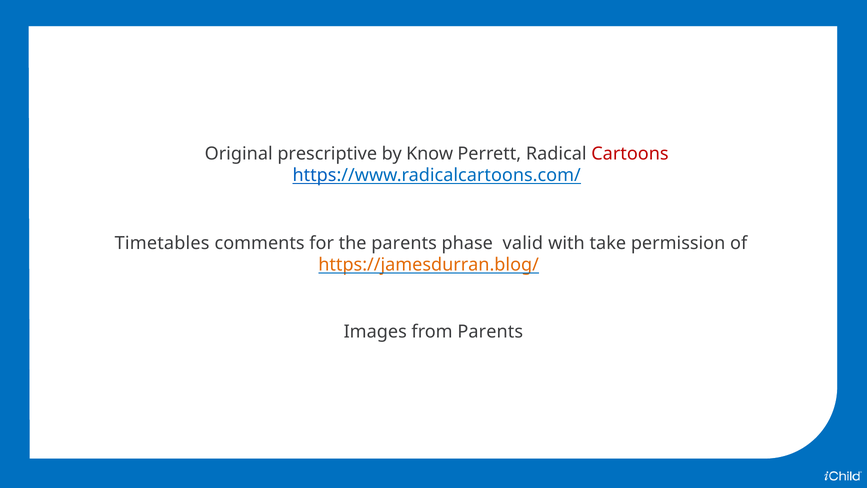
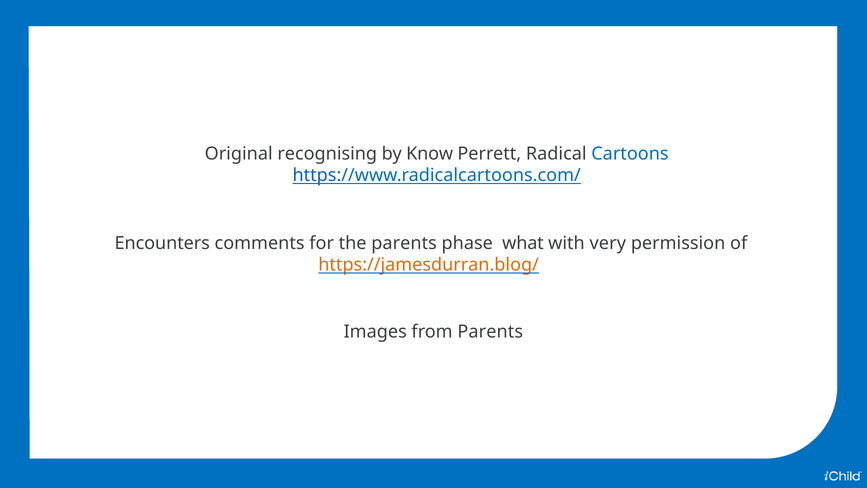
prescriptive: prescriptive -> recognising
Cartoons colour: red -> blue
Timetables: Timetables -> Encounters
valid: valid -> what
take: take -> very
